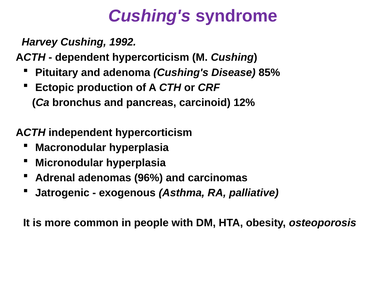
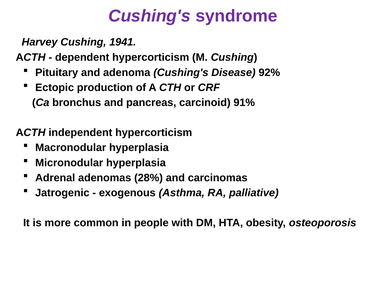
1992: 1992 -> 1941
85%: 85% -> 92%
12%: 12% -> 91%
96%: 96% -> 28%
